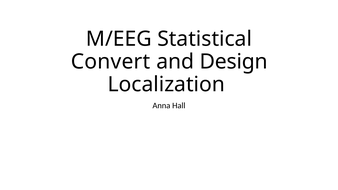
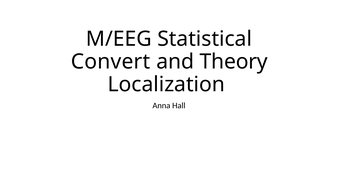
Design: Design -> Theory
